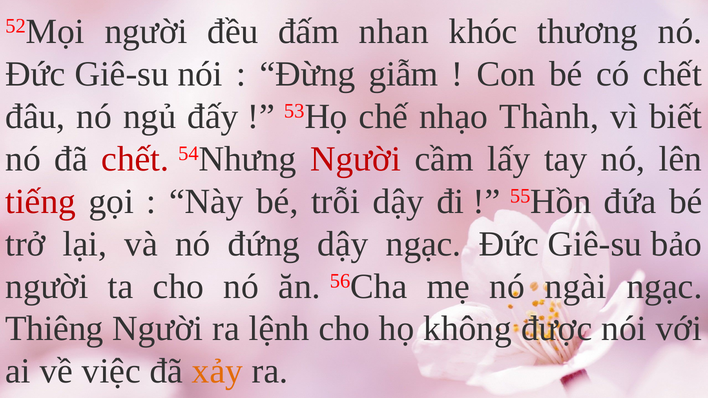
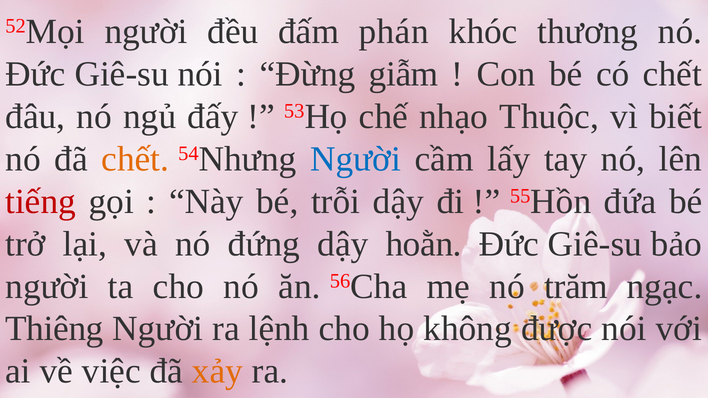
nhan: nhan -> phán
Thành: Thành -> Thuộc
chết at (135, 159) colour: red -> orange
Người at (356, 159) colour: red -> blue
dậy ngạc: ngạc -> hoằn
ngài: ngài -> trăm
